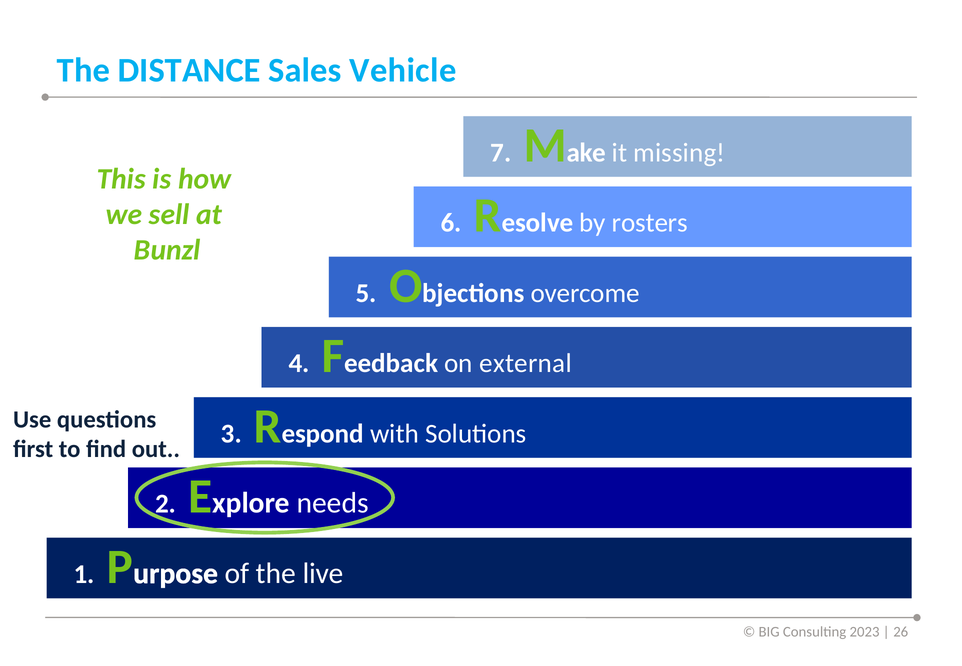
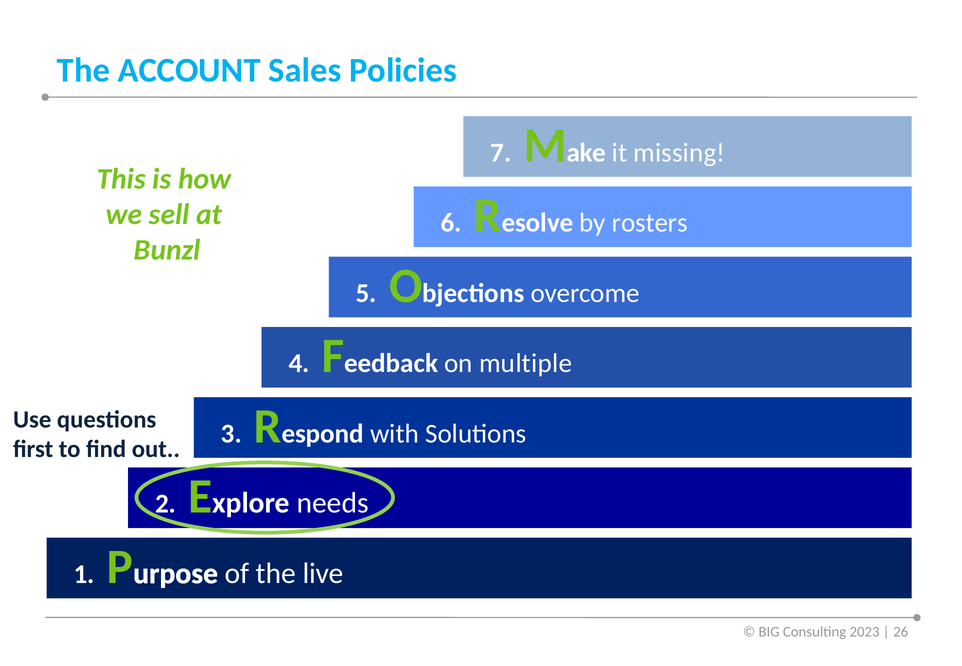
DISTANCE: DISTANCE -> ACCOUNT
Vehicle: Vehicle -> Policies
external: external -> multiple
